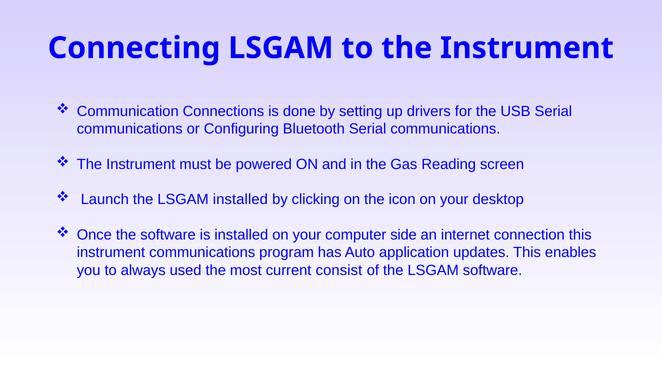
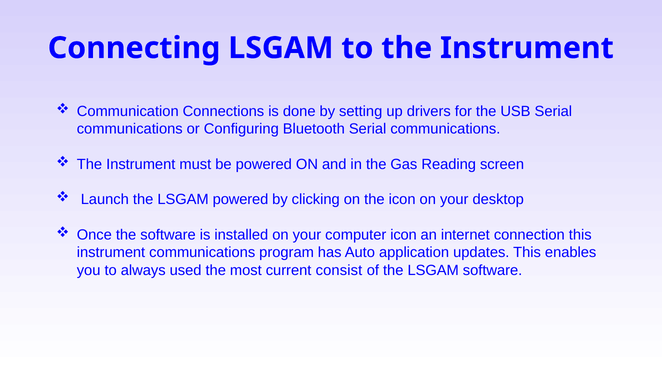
LSGAM installed: installed -> powered
computer side: side -> icon
